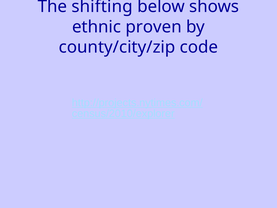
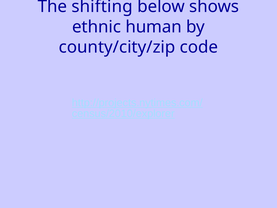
proven: proven -> human
